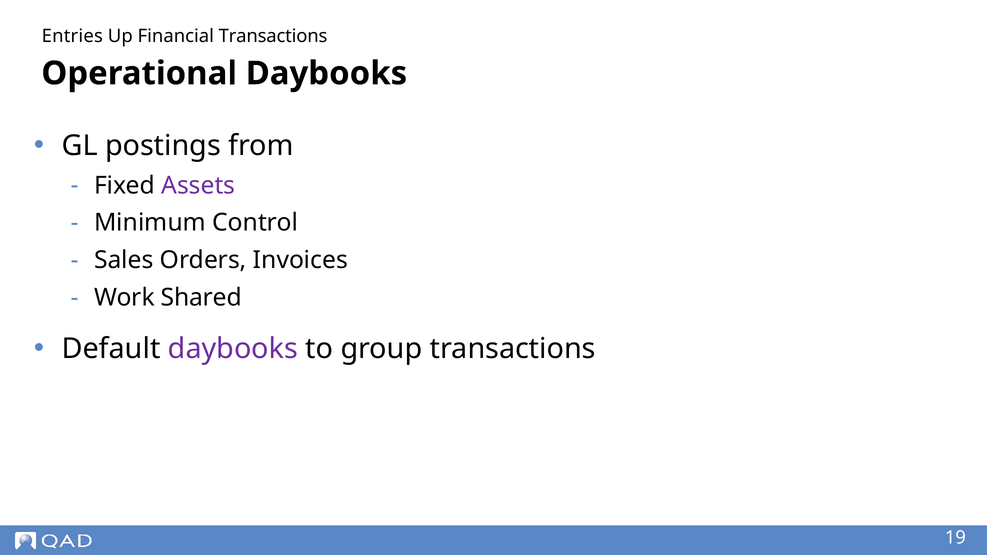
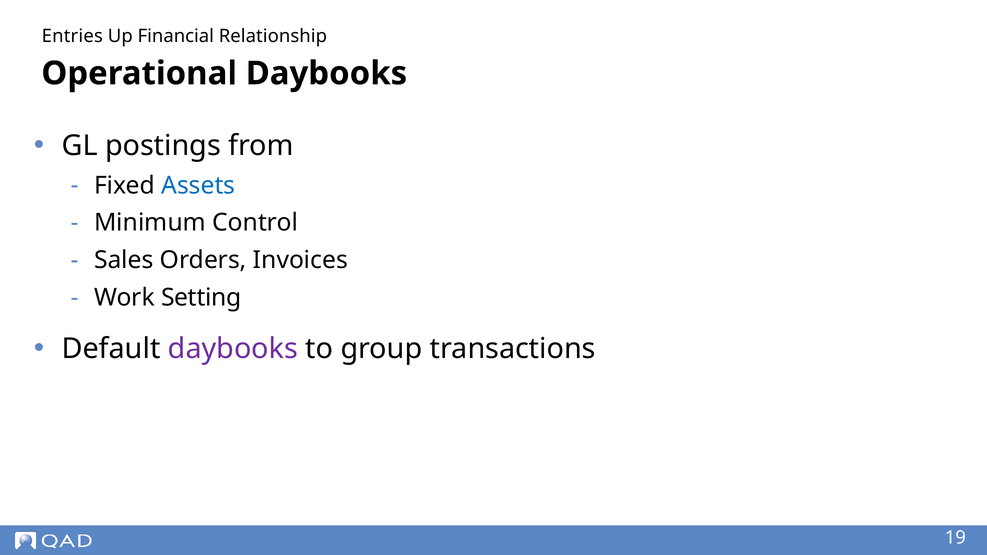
Financial Transactions: Transactions -> Relationship
Assets colour: purple -> blue
Shared: Shared -> Setting
